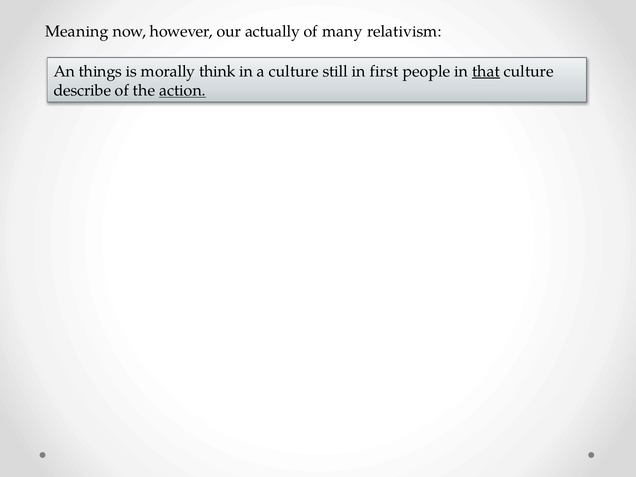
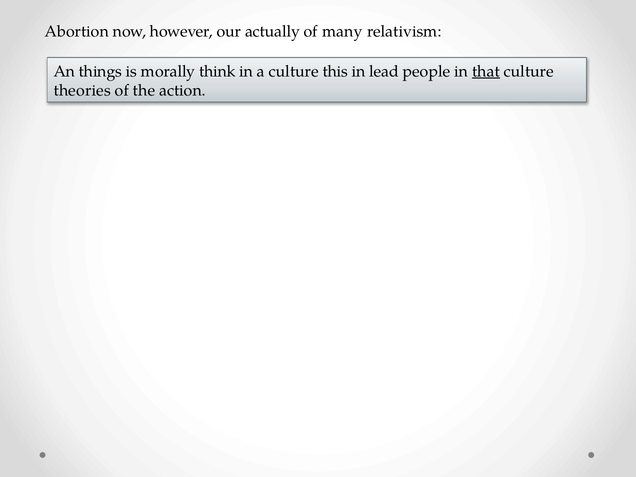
Meaning: Meaning -> Abortion
still: still -> this
first: first -> lead
describe: describe -> theories
action underline: present -> none
